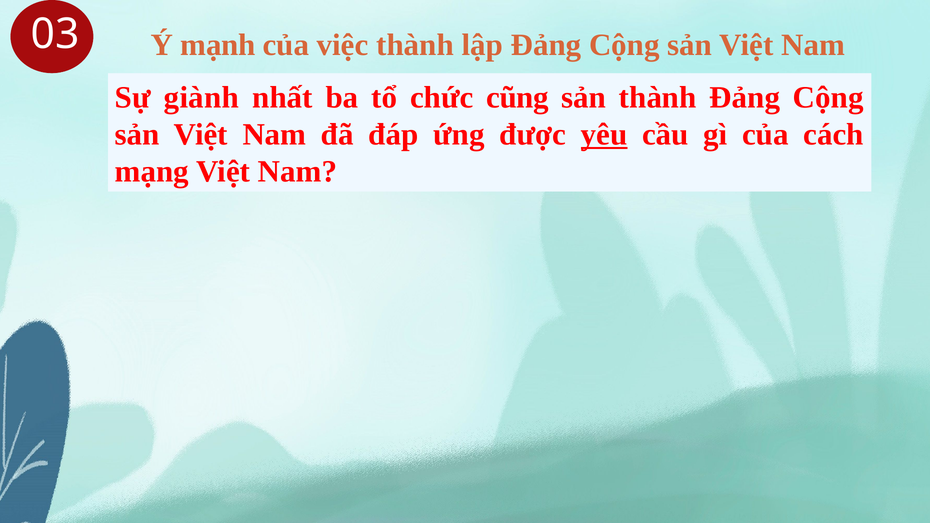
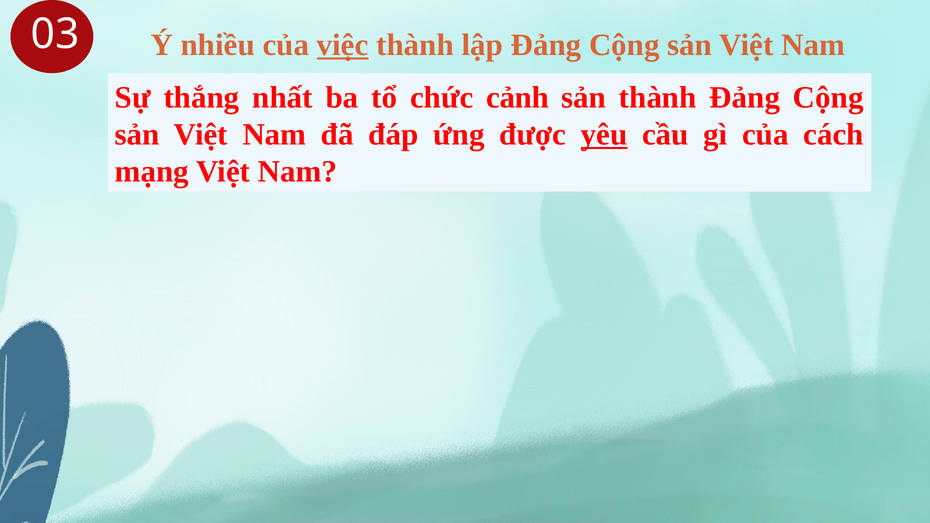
mạnh: mạnh -> nhiều
việc underline: none -> present
giành: giành -> thắng
cũng: cũng -> cảnh
